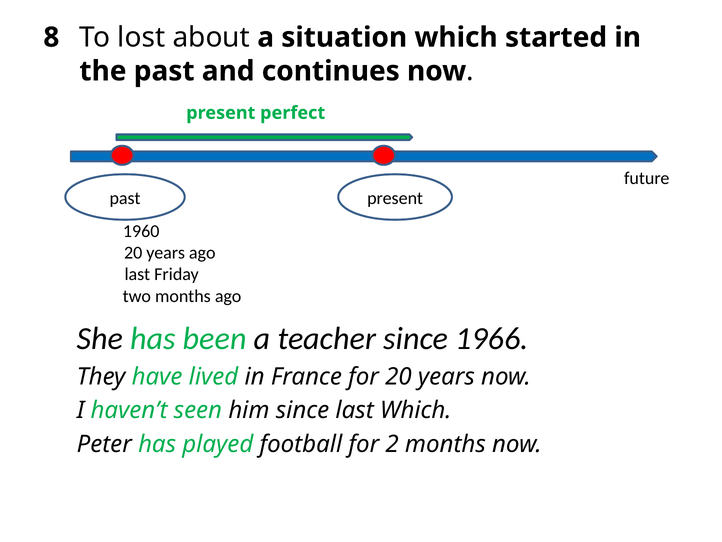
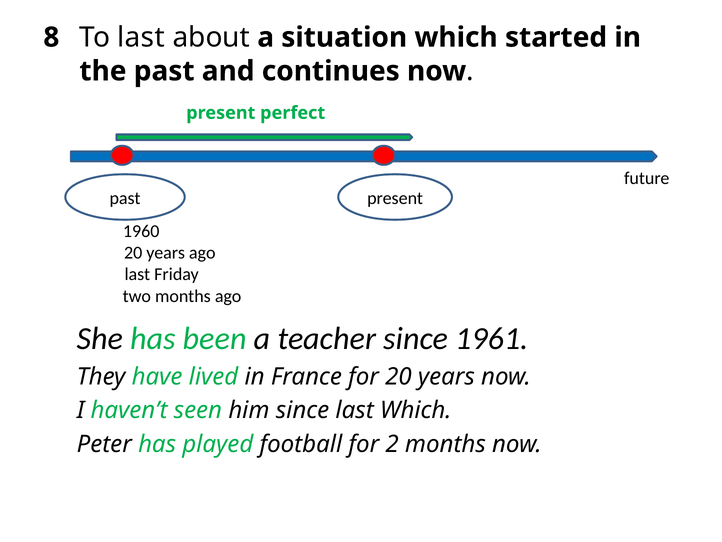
To lost: lost -> last
1966: 1966 -> 1961
